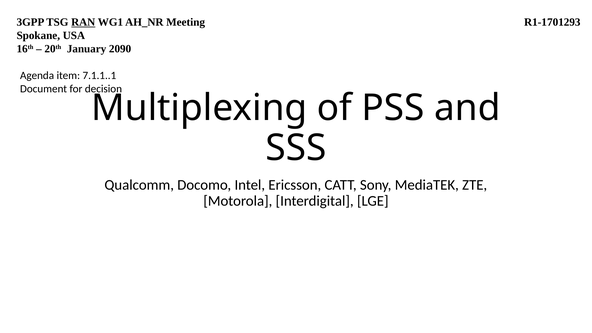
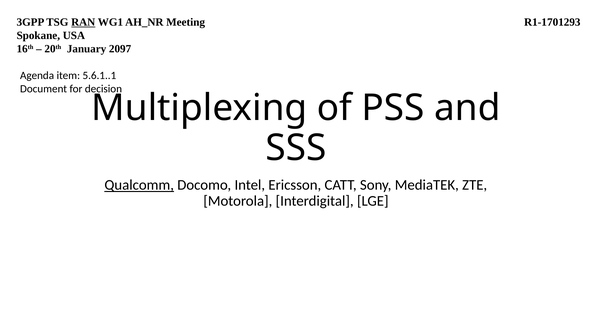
2090: 2090 -> 2097
7.1.1..1: 7.1.1..1 -> 5.6.1..1
Qualcomm underline: none -> present
